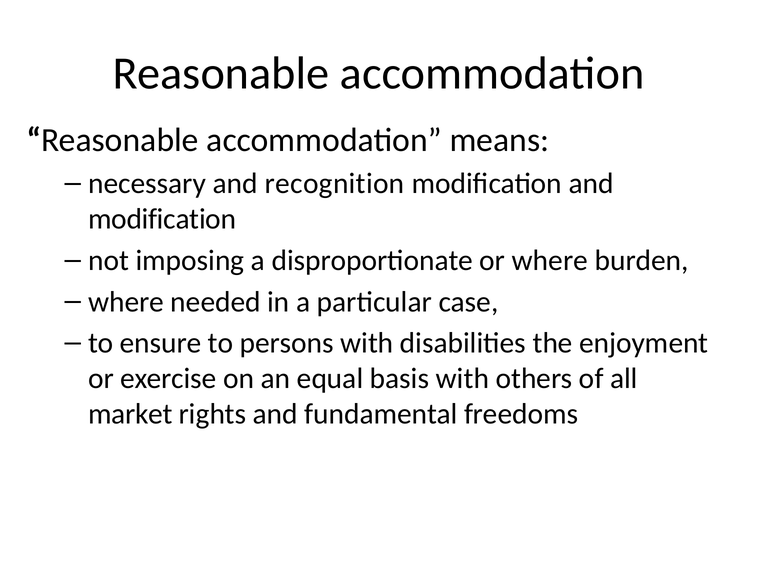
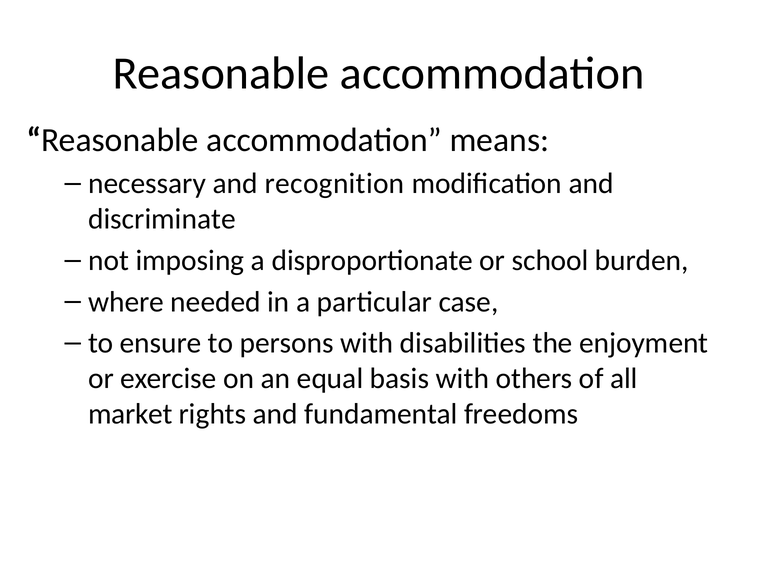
modification at (162, 219): modification -> discriminate
or where: where -> school
